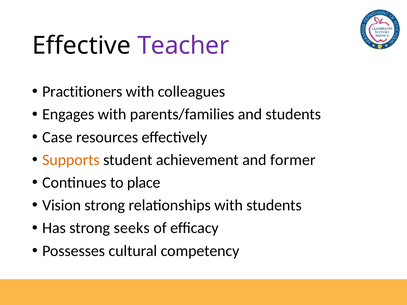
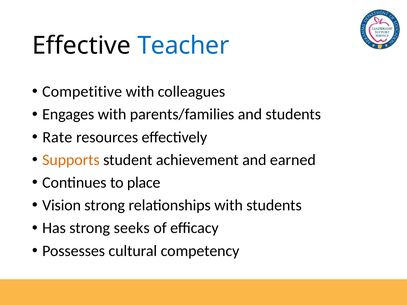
Teacher colour: purple -> blue
Practitioners: Practitioners -> Competitive
Case: Case -> Rate
former: former -> earned
